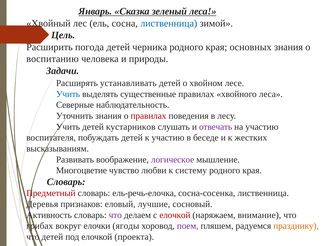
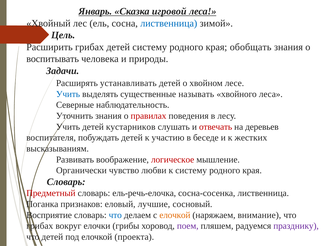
зеленый: зеленый -> игровой
Расширить погода: погода -> грибах
детей черника: черника -> систему
основных: основных -> обобщать
воспитанию: воспитанию -> воспитывать
существенные правилах: правилах -> называть
отвечать colour: purple -> red
на участию: участию -> деревьев
логическое colour: purple -> red
Многоцветие: Многоцветие -> Органически
Деревья: Деревья -> Поганка
Активность: Активность -> Восприятие
что at (115, 215) colour: purple -> blue
елочкой at (175, 215) colour: red -> orange
ягоды: ягоды -> грибы
празднику colour: orange -> purple
